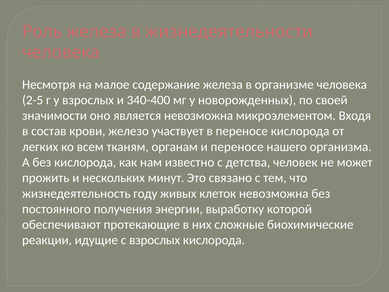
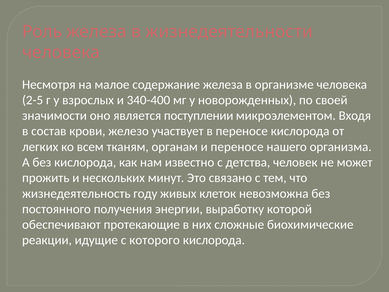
является невозможна: невозможна -> поступлении
с взрослых: взрослых -> которого
